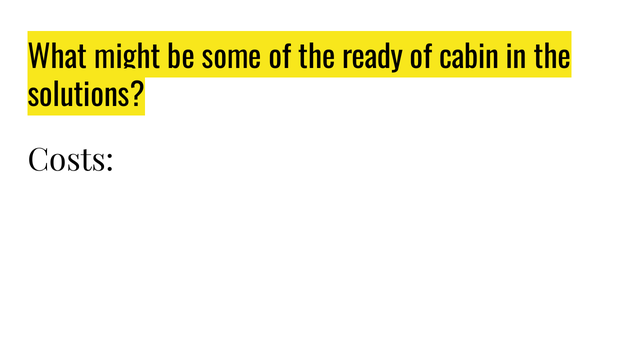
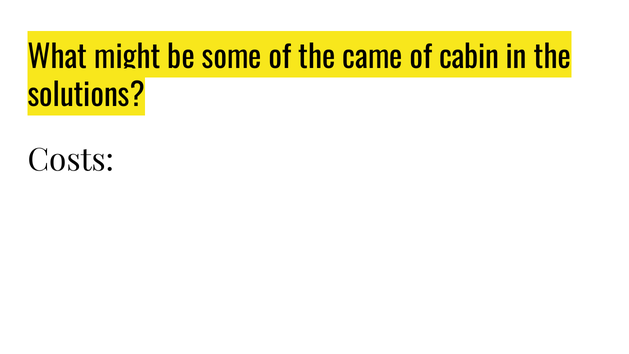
ready: ready -> came
